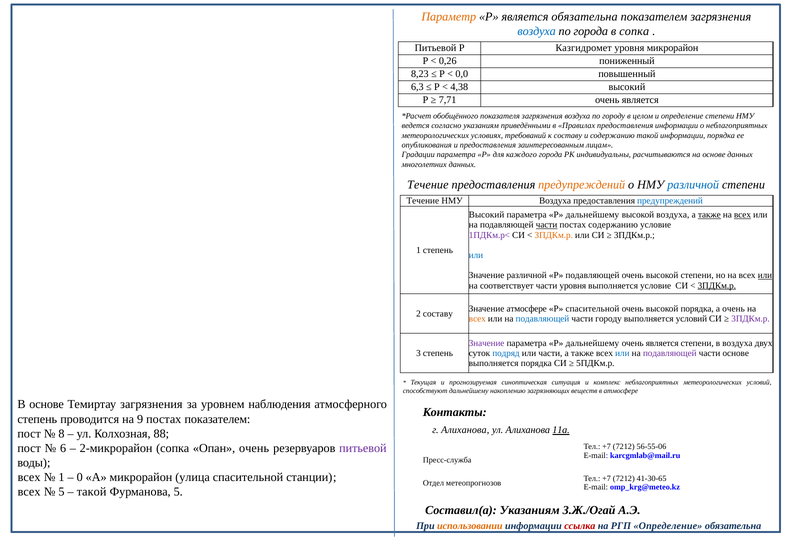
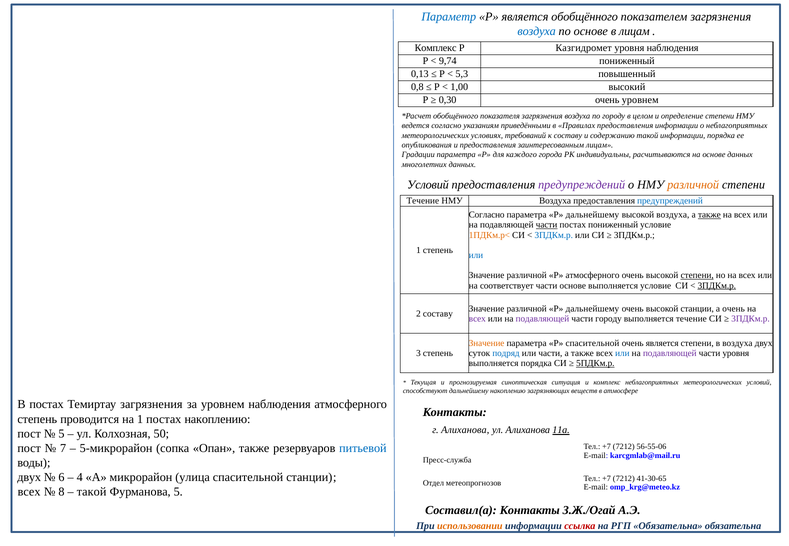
Параметр colour: orange -> blue
является обязательна: обязательна -> обобщённого
по города: города -> основе
в сопка: сопка -> лицам
Питьевой at (436, 48): Питьевой -> Комплекс
уровня микрорайон: микрорайон -> наблюдения
0,26: 0,26 -> 9,74
8,23: 8,23 -> 0,13
0,0: 0,0 -> 5,3
6,3: 6,3 -> 0,8
4,38: 4,38 -> 1,00
7,71: 7,71 -> 0,30
является at (640, 100): является -> уровнем
Течение at (428, 185): Течение -> Условий
предупреждений at (582, 185) colour: orange -> purple
различной at (693, 185) colour: blue -> orange
Высокий at (487, 215): Высокий -> Согласно
всех at (743, 215) underline: present -> none
постах содержанию: содержанию -> пониженный
1ПДКм.р< colour: purple -> orange
3ПДКм.р at (554, 235) colour: orange -> blue
Р подавляющей: подавляющей -> атмосферного
степени at (697, 276) underline: none -> present
или at (765, 276) underline: present -> none
части уровня: уровня -> основе
атмосфере at (527, 309): атмосфере -> различной
спасительной at (592, 309): спасительной -> дальнейшему
высокой порядка: порядка -> станции
всех at (477, 319) colour: orange -> purple
подавляющей at (542, 319) colour: blue -> purple
выполняется условий: условий -> течение
Значение at (487, 343) colour: purple -> orange
дальнейшему at (592, 343): дальнейшему -> спасительной
части основе: основе -> уровня
5ПДКм.р underline: none -> present
В основе: основе -> постах
на 9: 9 -> 1
постах показателем: показателем -> накоплению
8 at (62, 434): 8 -> 5
88: 88 -> 50
6: 6 -> 7
2-микрорайон: 2-микрорайон -> 5-микрорайон
Опан очень: очень -> также
питьевой at (363, 448) colour: purple -> blue
всех at (29, 477): всех -> двух
1 at (62, 477): 1 -> 6
0: 0 -> 4
5 at (62, 492): 5 -> 8
Составил(а Указаниям: Указаниям -> Контакты
РГП Определение: Определение -> Обязательна
